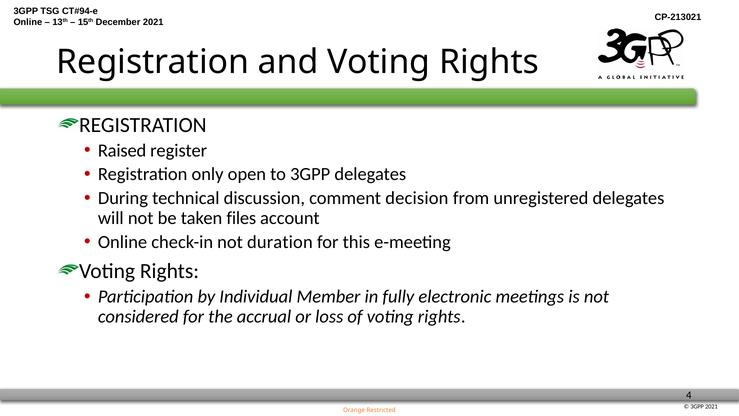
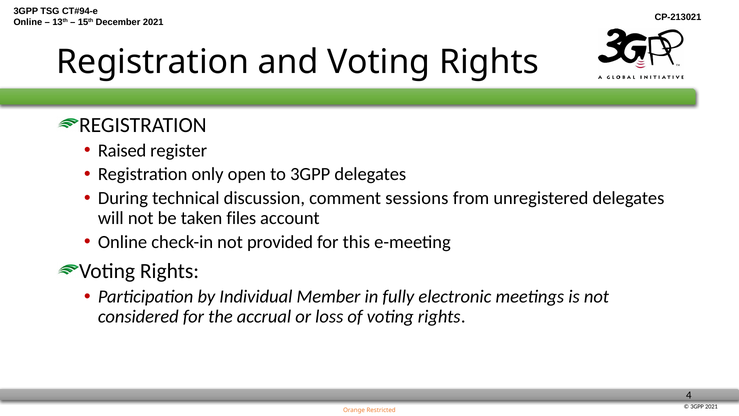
decision: decision -> sessions
duration: duration -> provided
